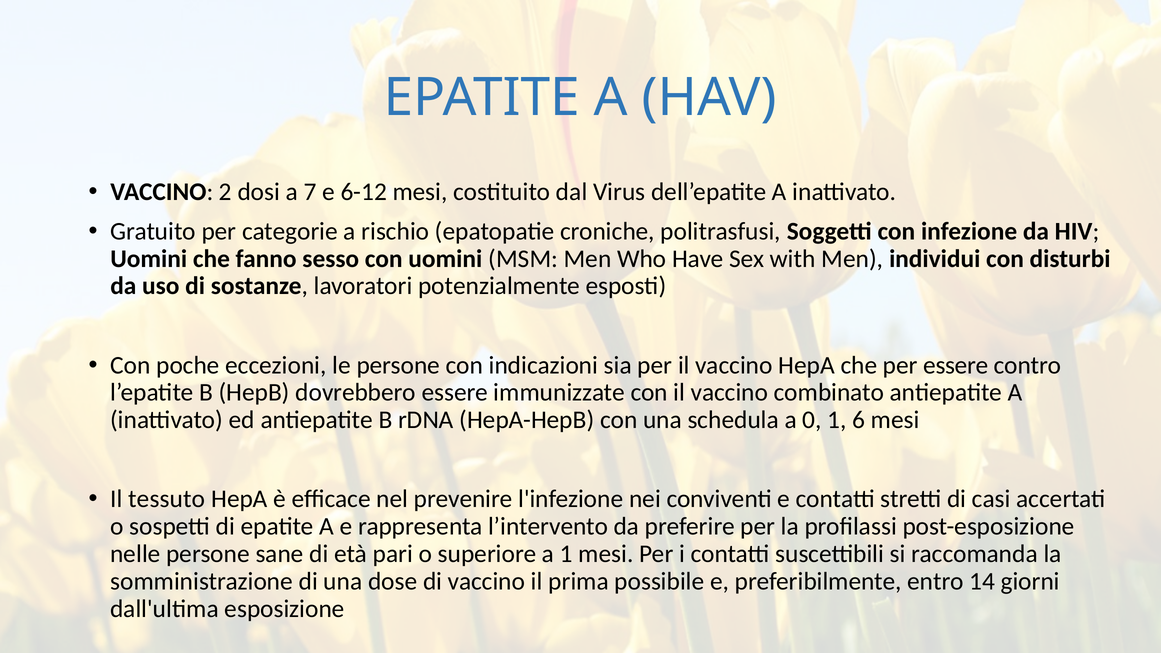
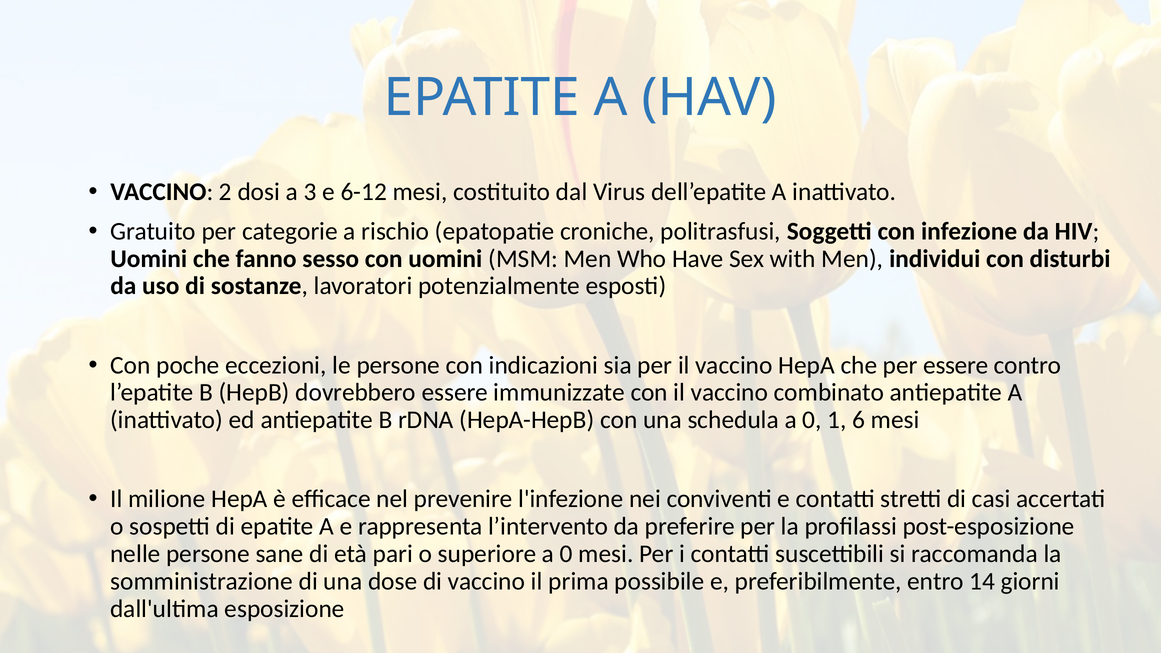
7: 7 -> 3
tessuto: tessuto -> milione
superiore a 1: 1 -> 0
